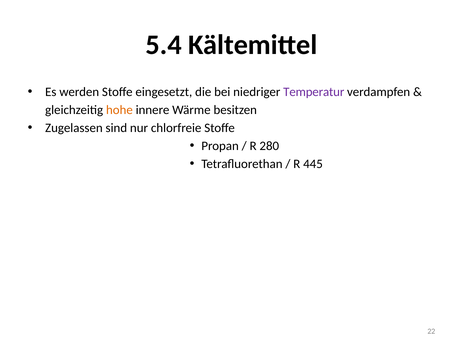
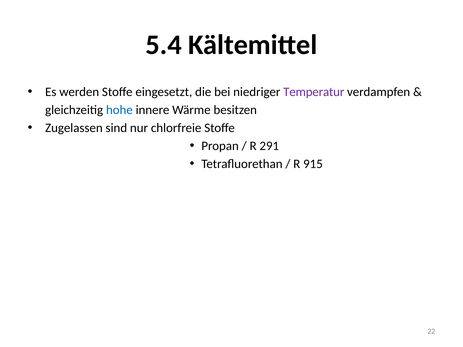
hohe colour: orange -> blue
280: 280 -> 291
445: 445 -> 915
